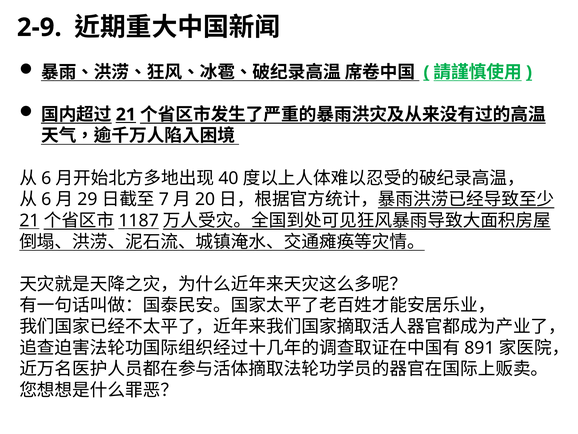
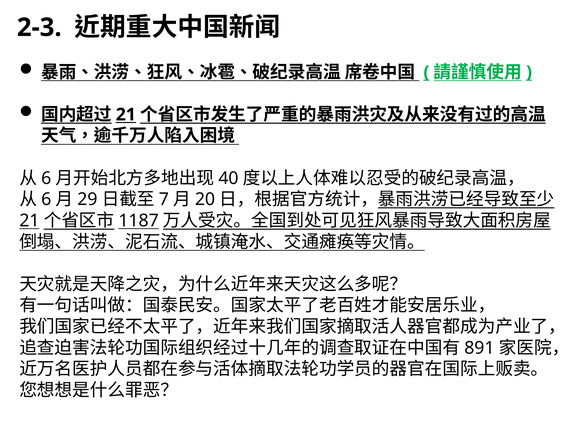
2-9: 2-9 -> 2-3
